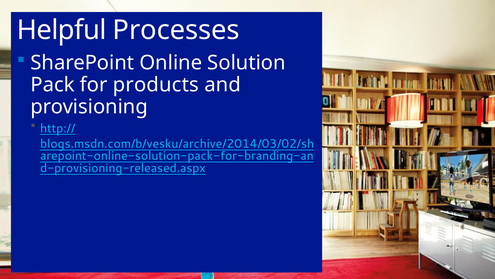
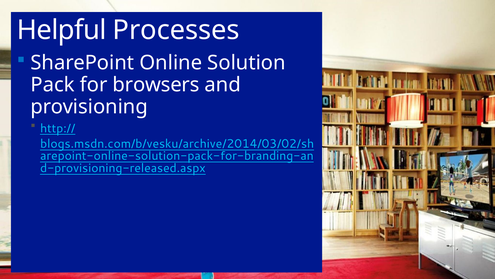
products: products -> browsers
